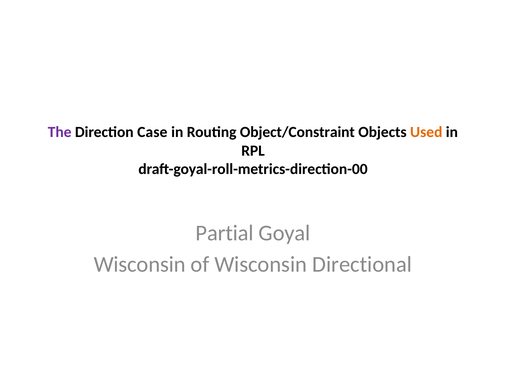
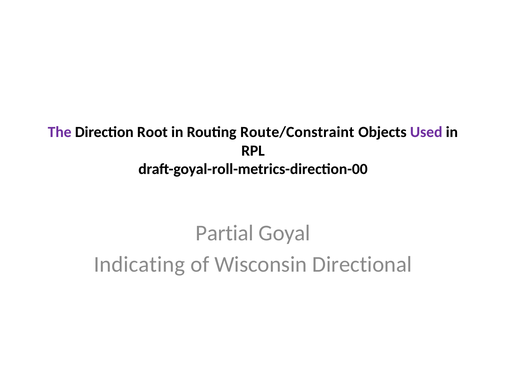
Case: Case -> Root
Object/Constraint: Object/Constraint -> Route/Constraint
Used colour: orange -> purple
Wisconsin at (140, 264): Wisconsin -> Indicating
